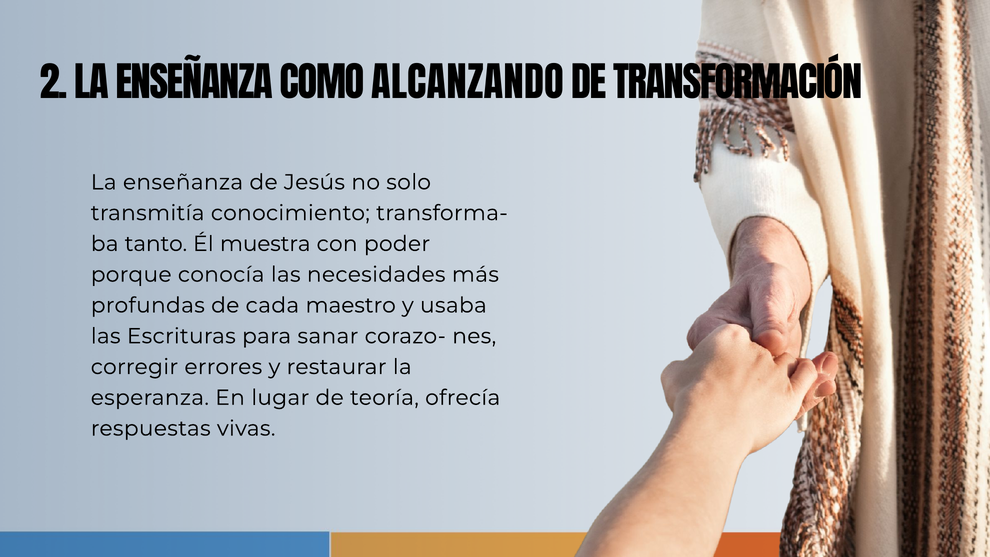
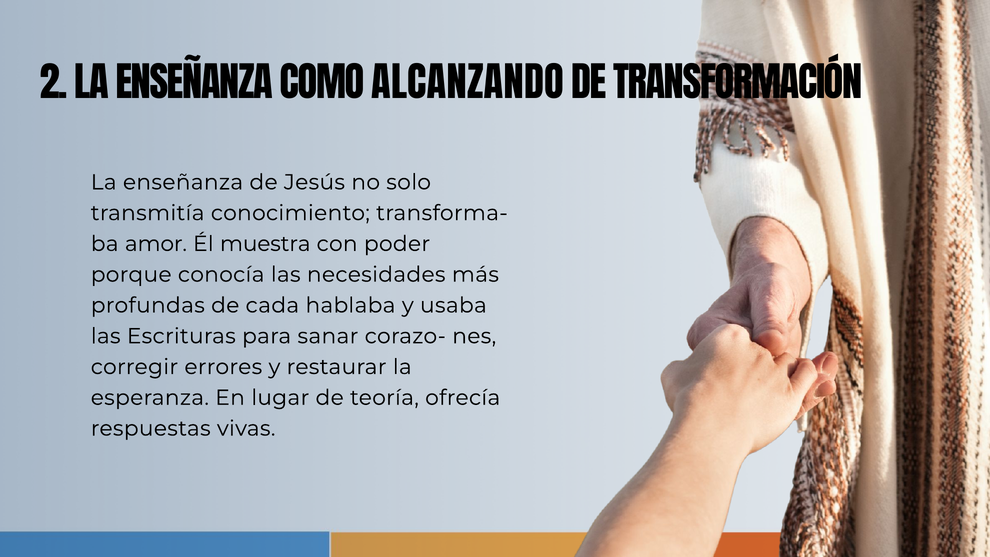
tanto: tanto -> amor
maestro: maestro -> hablaba
